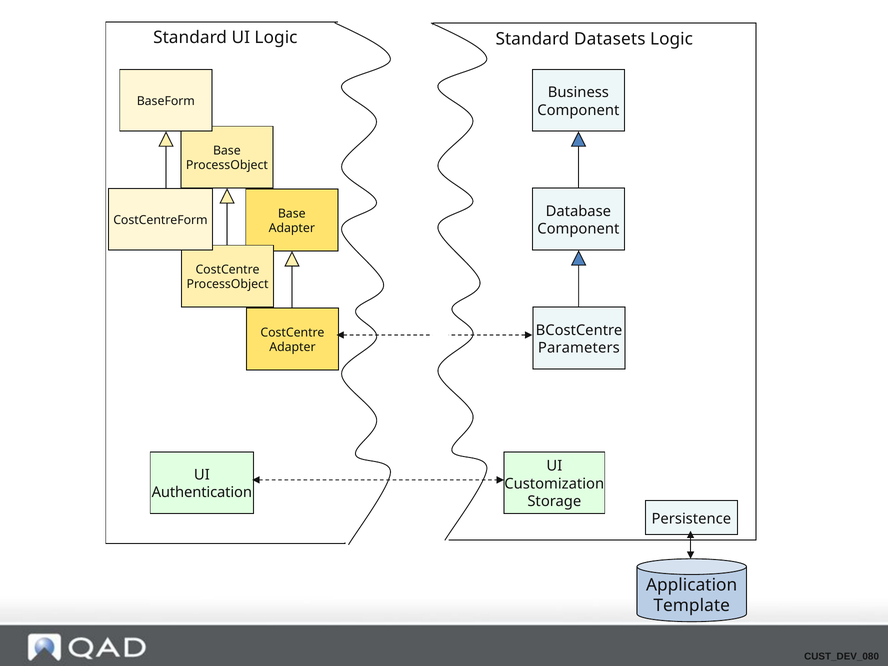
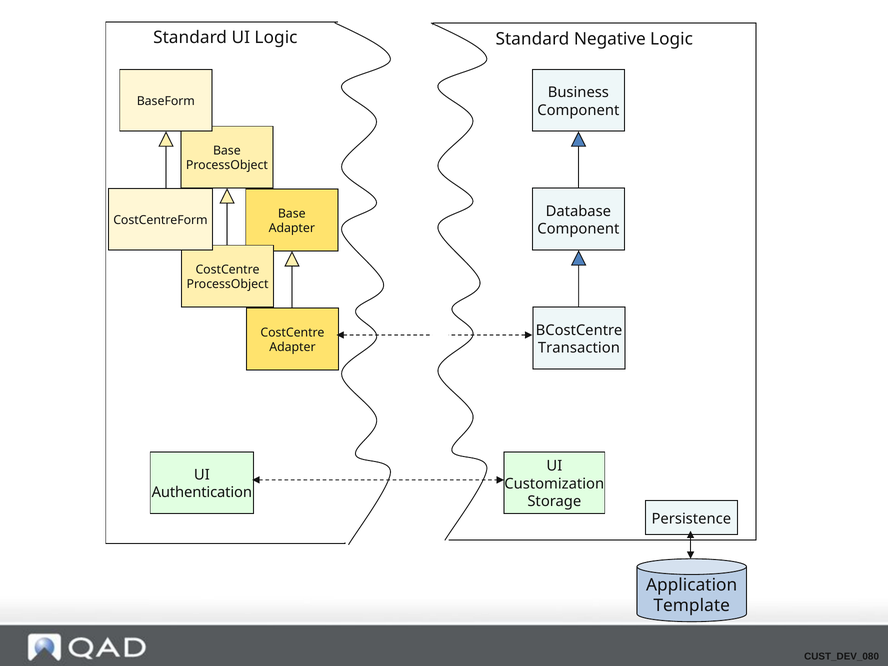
Datasets: Datasets -> Negative
Parameters: Parameters -> Transaction
